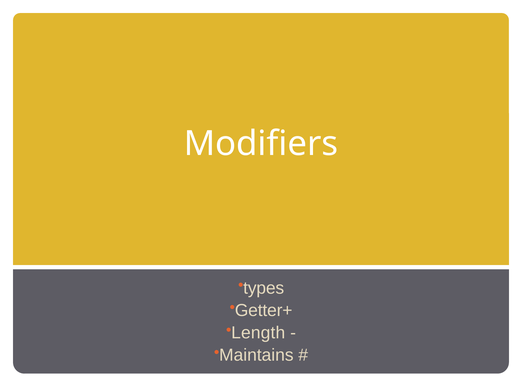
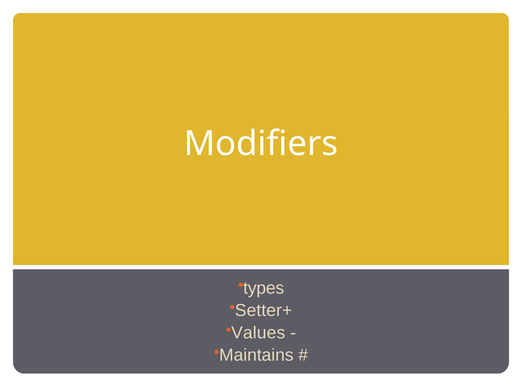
Getter+: Getter+ -> Setter+
Length: Length -> Values
